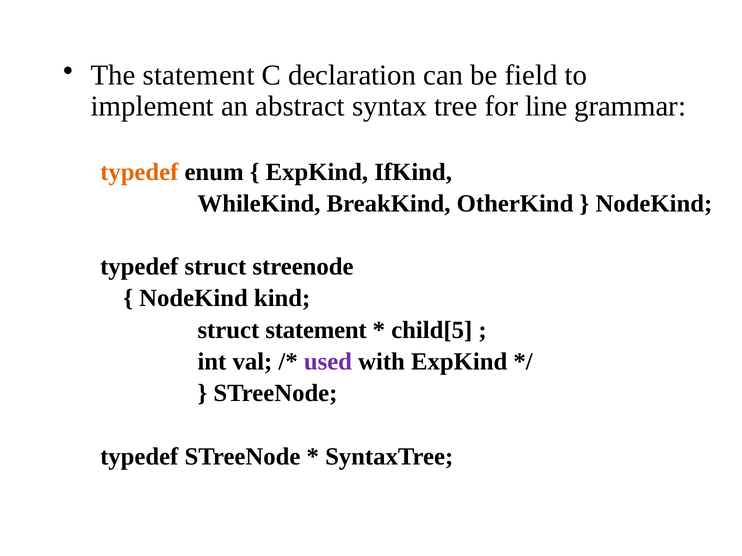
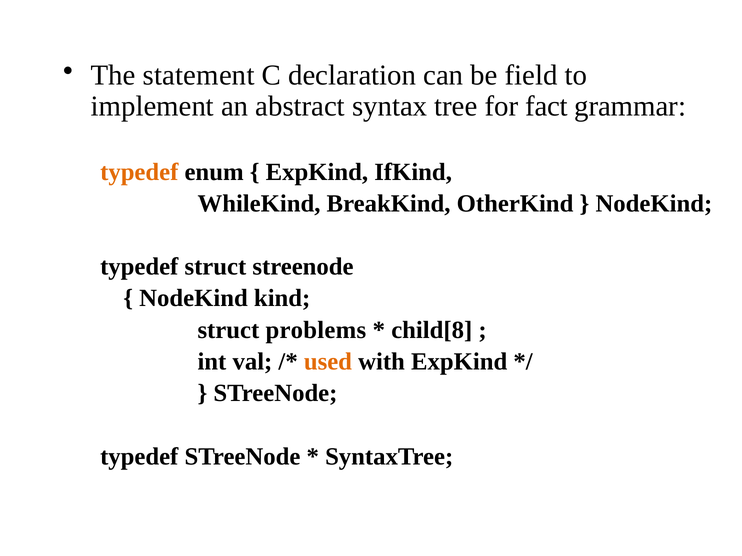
line: line -> fact
struct statement: statement -> problems
child[5: child[5 -> child[8
used colour: purple -> orange
